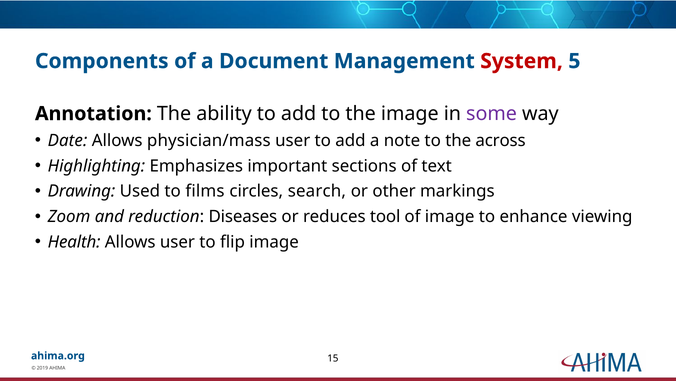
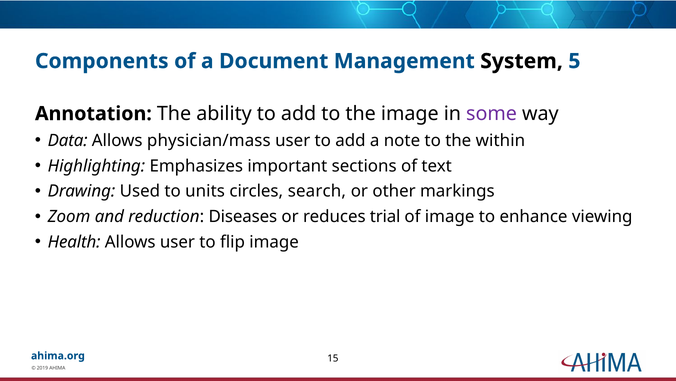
System colour: red -> black
Date: Date -> Data
across: across -> within
films: films -> units
tool: tool -> trial
